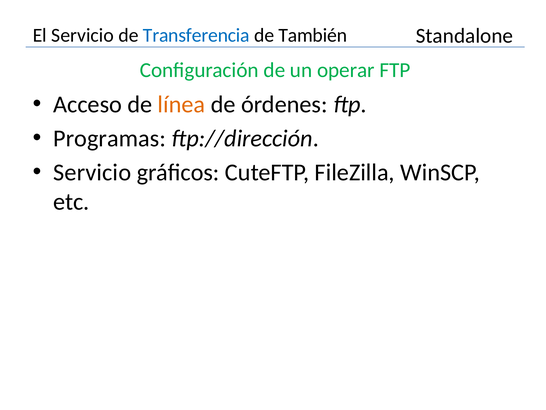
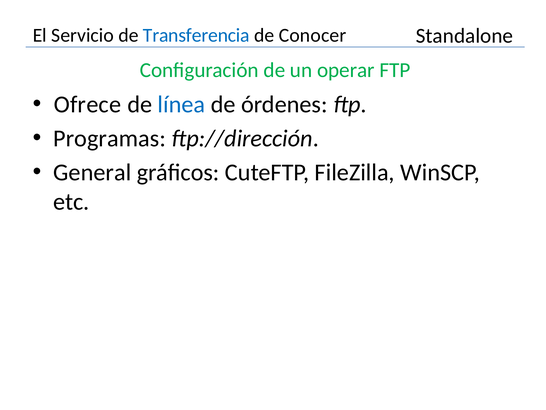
También: También -> Conocer
Acceso: Acceso -> Ofrece
línea colour: orange -> blue
Servicio at (92, 172): Servicio -> General
